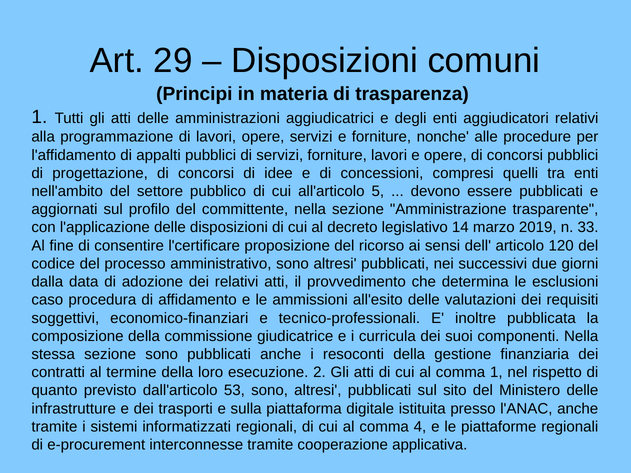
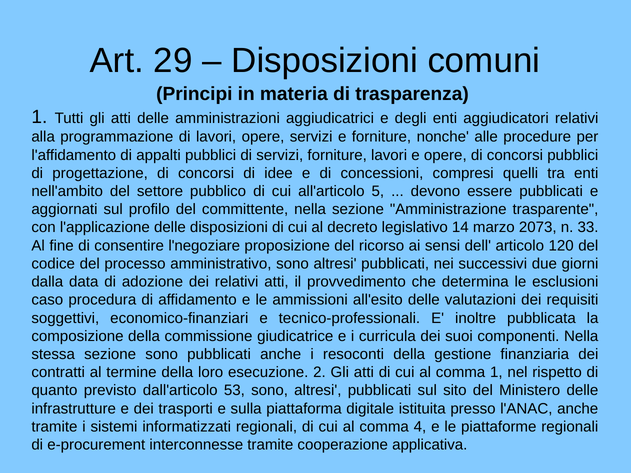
2019: 2019 -> 2073
l'certificare: l'certificare -> l'negoziare
